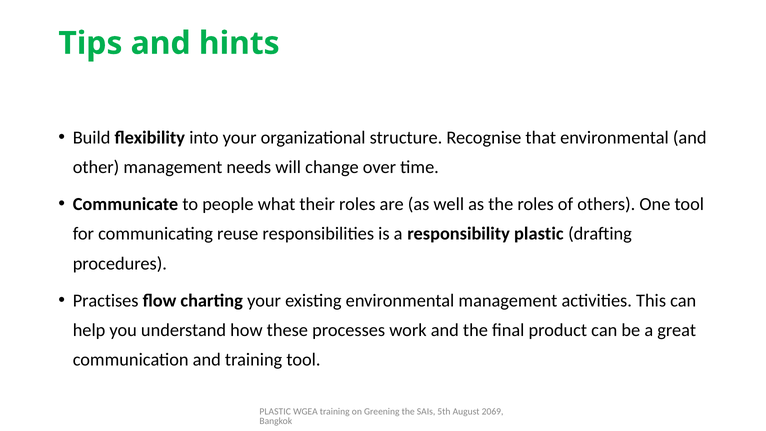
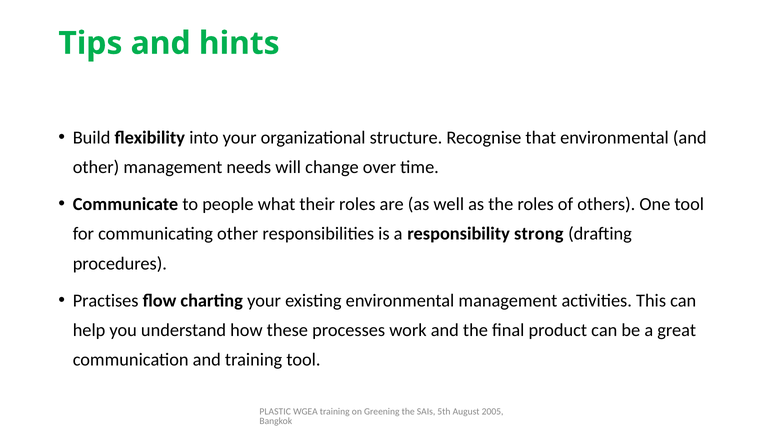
communicating reuse: reuse -> other
responsibility plastic: plastic -> strong
2069: 2069 -> 2005
